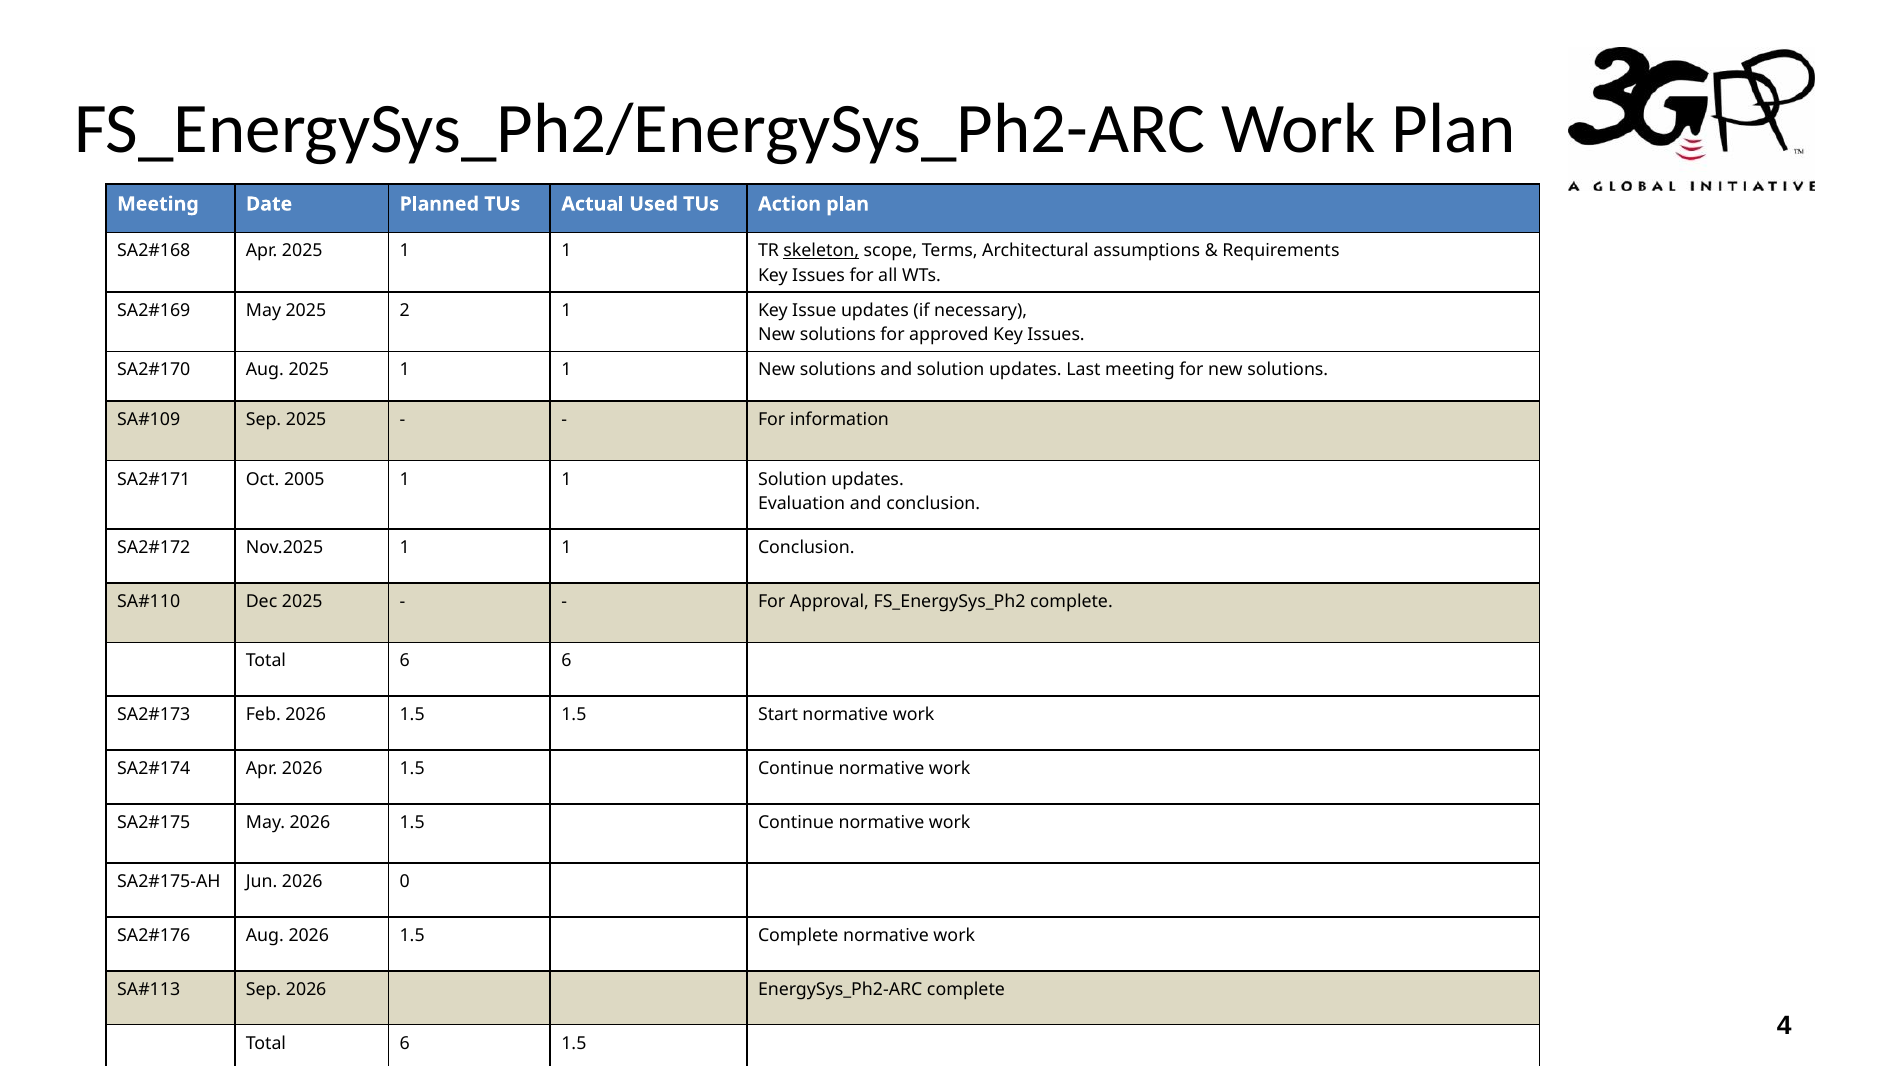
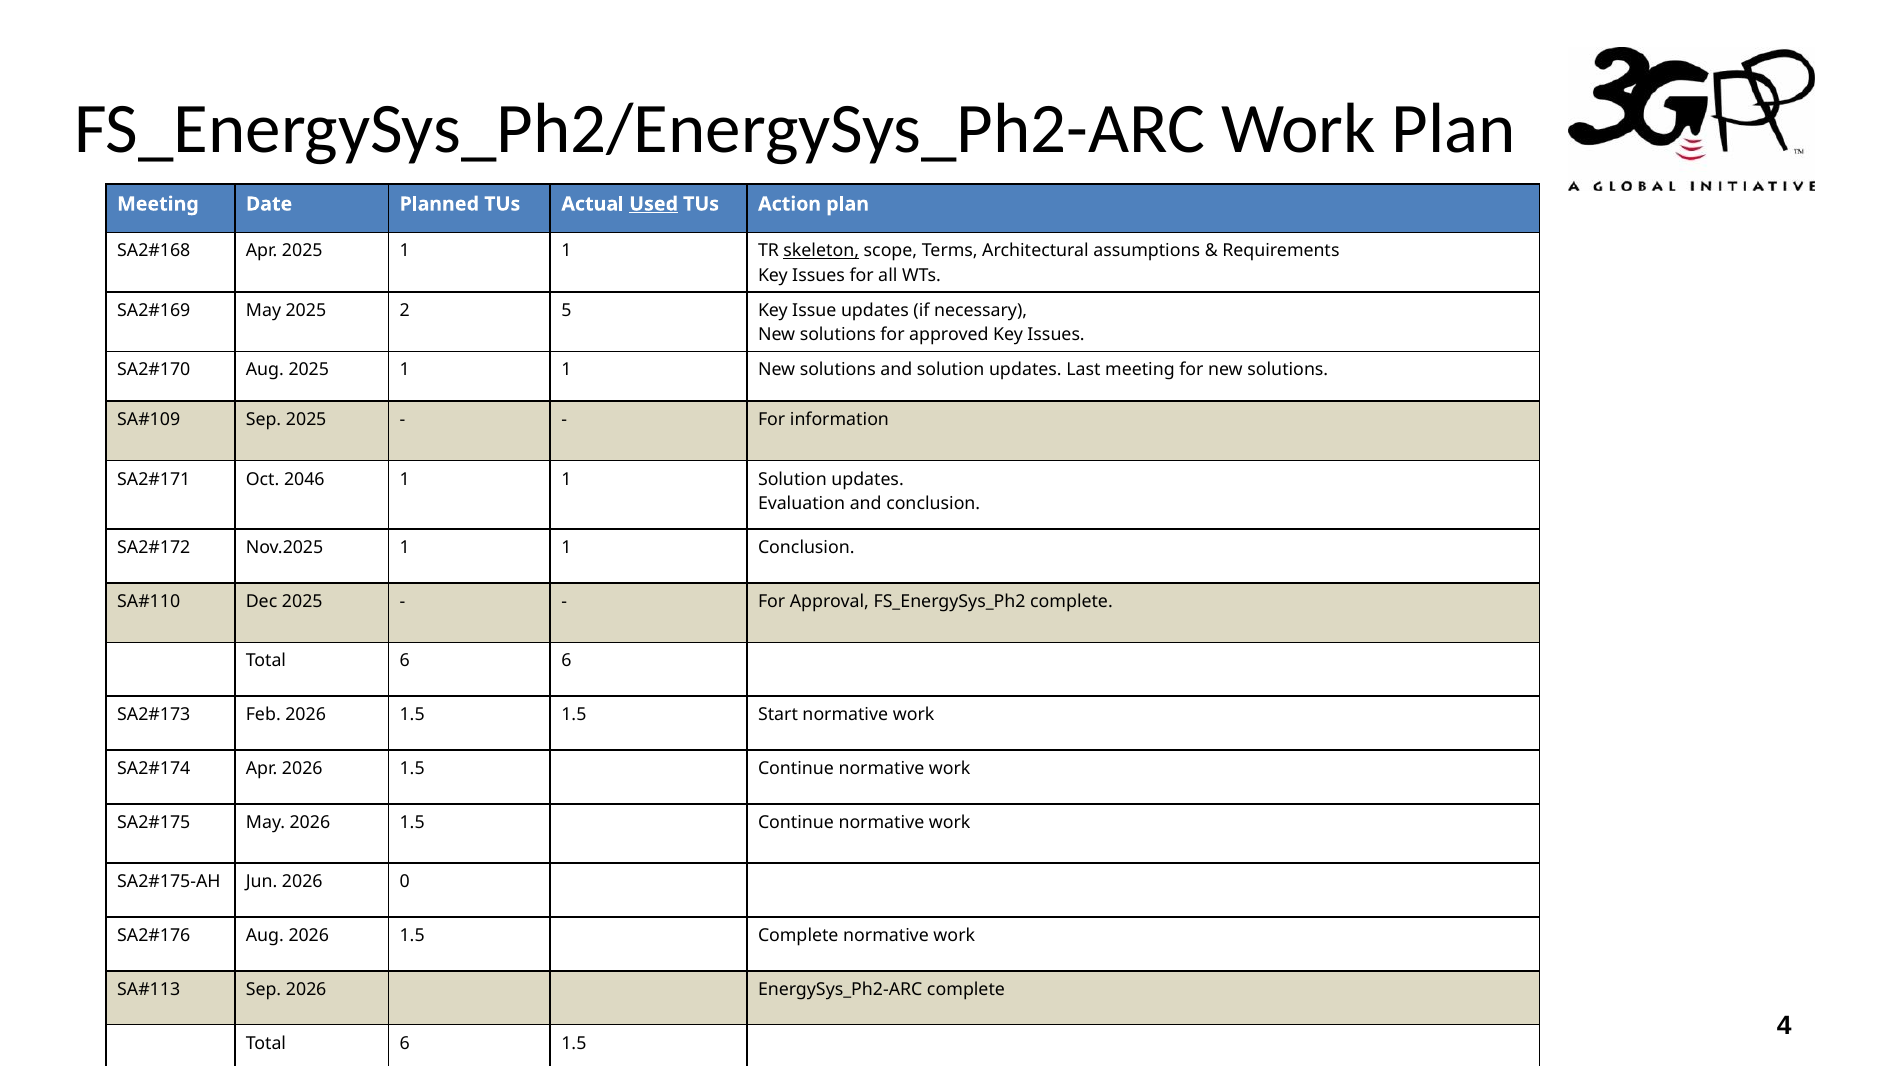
Used underline: none -> present
2 1: 1 -> 5
2005: 2005 -> 2046
